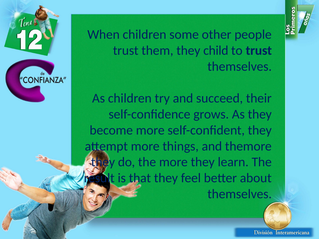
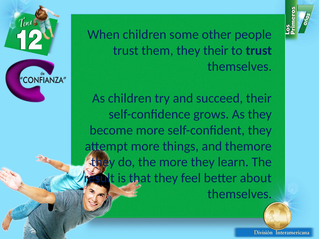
they child: child -> their
